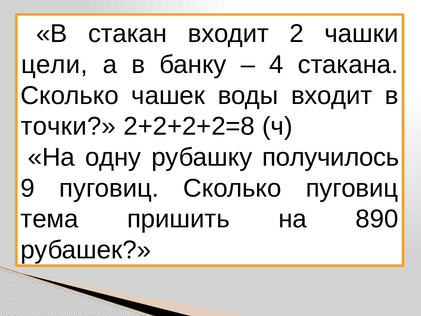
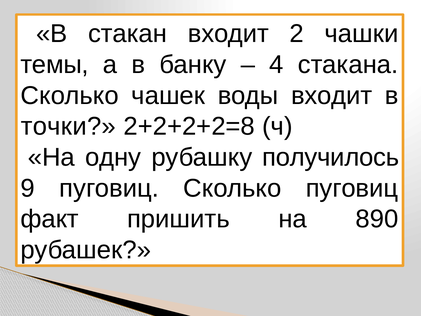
цели: цели -> темы
тема: тема -> факт
